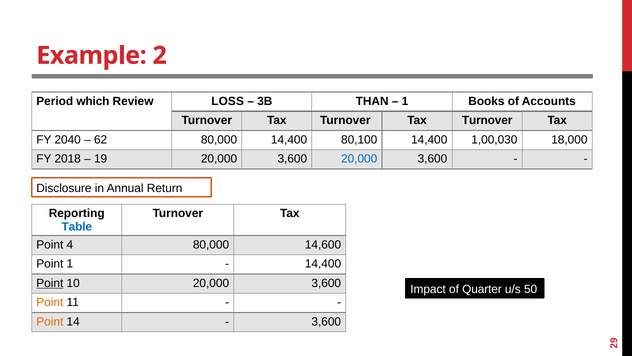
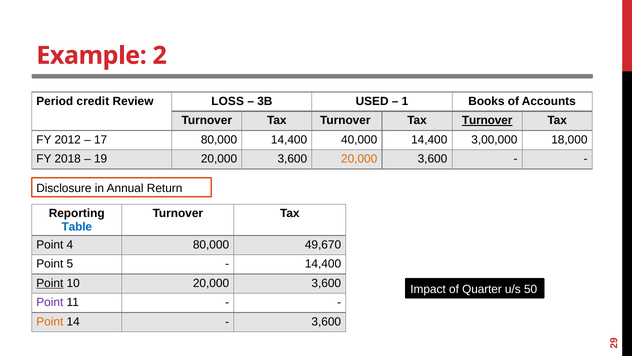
which: which -> credit
THAN: THAN -> USED
Turnover at (487, 120) underline: none -> present
2040: 2040 -> 2012
62: 62 -> 17
80,100: 80,100 -> 40,000
1,00,030: 1,00,030 -> 3,00,000
20,000 at (359, 159) colour: blue -> orange
14,600: 14,600 -> 49,670
Point 1: 1 -> 5
Point at (50, 302) colour: orange -> purple
